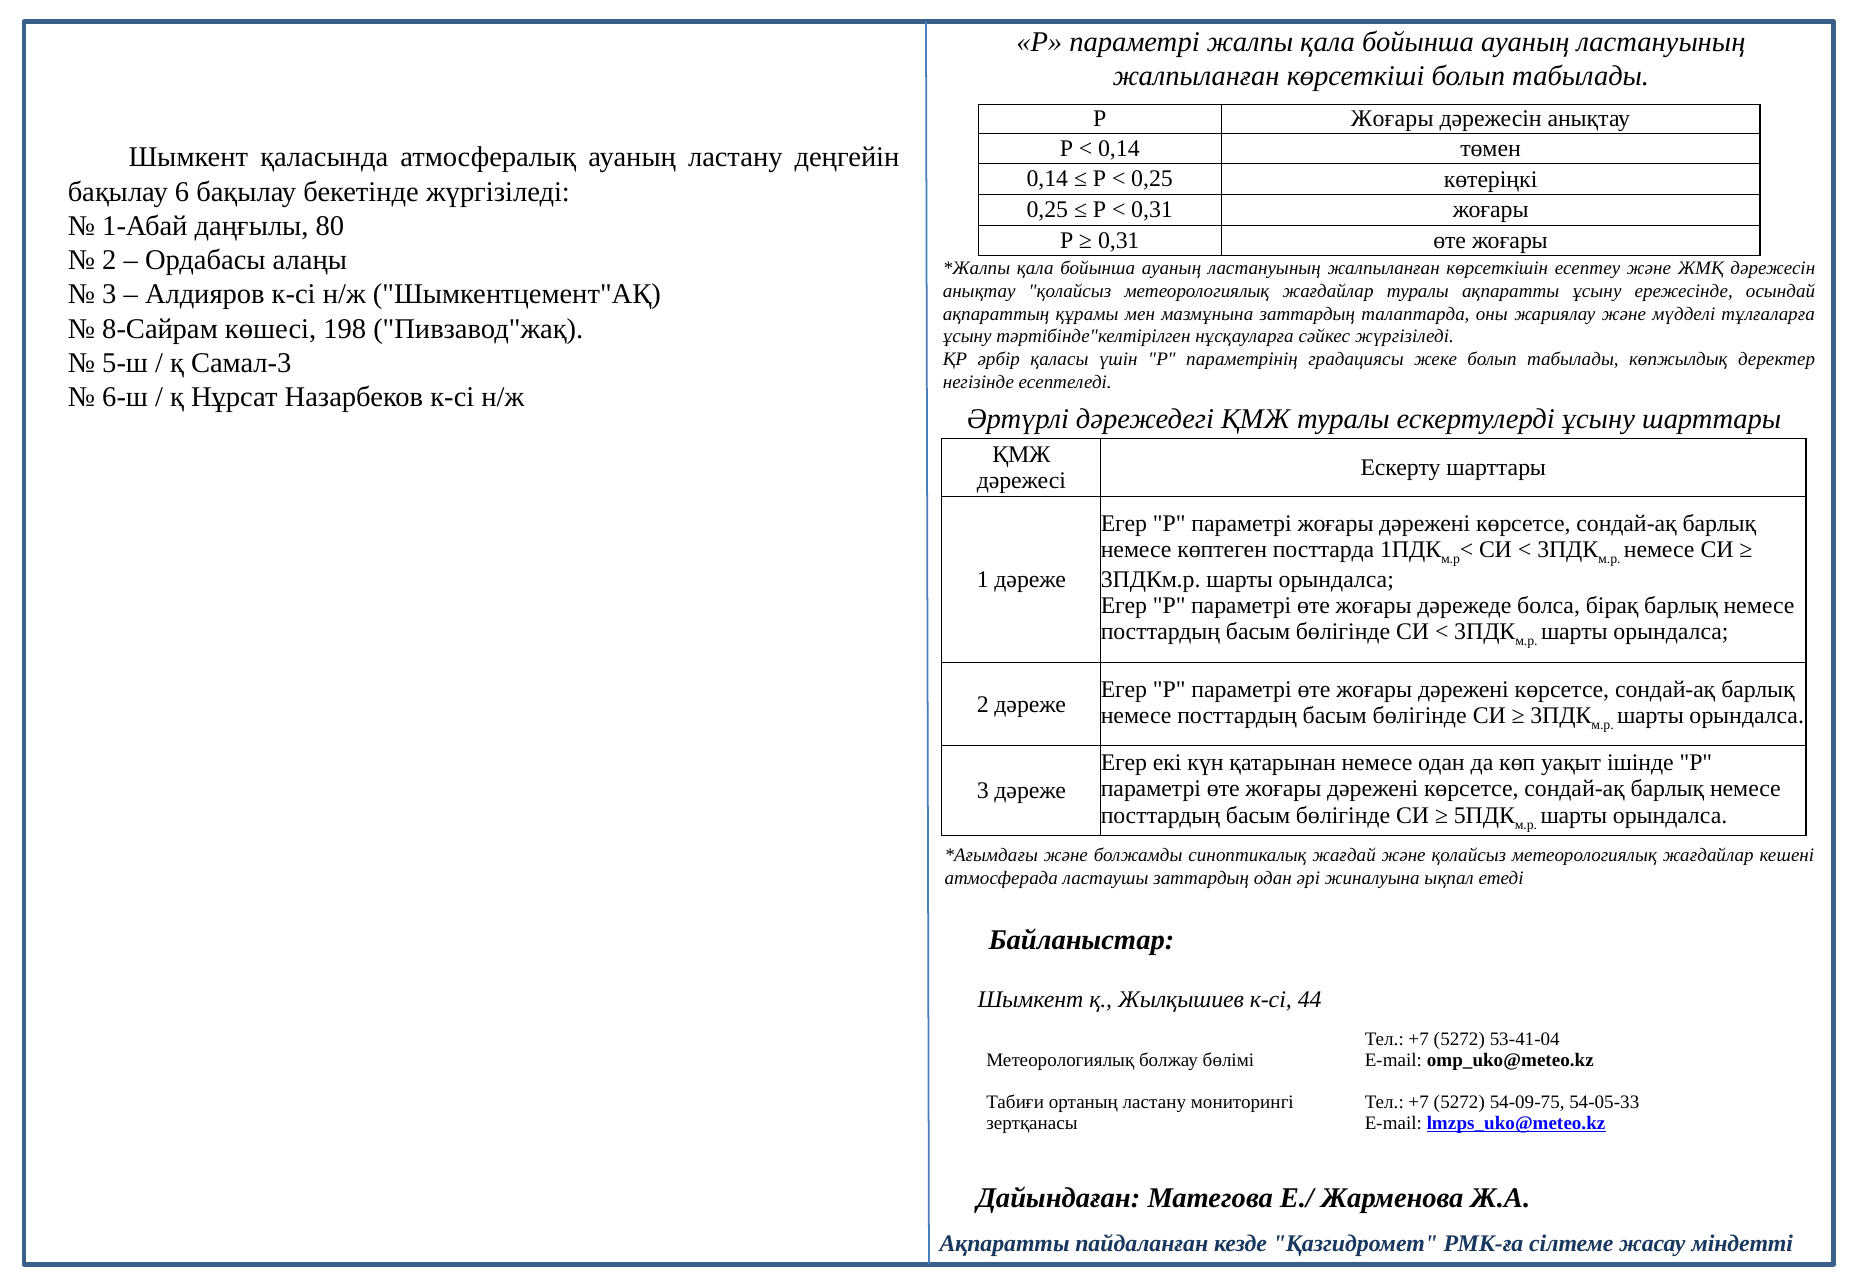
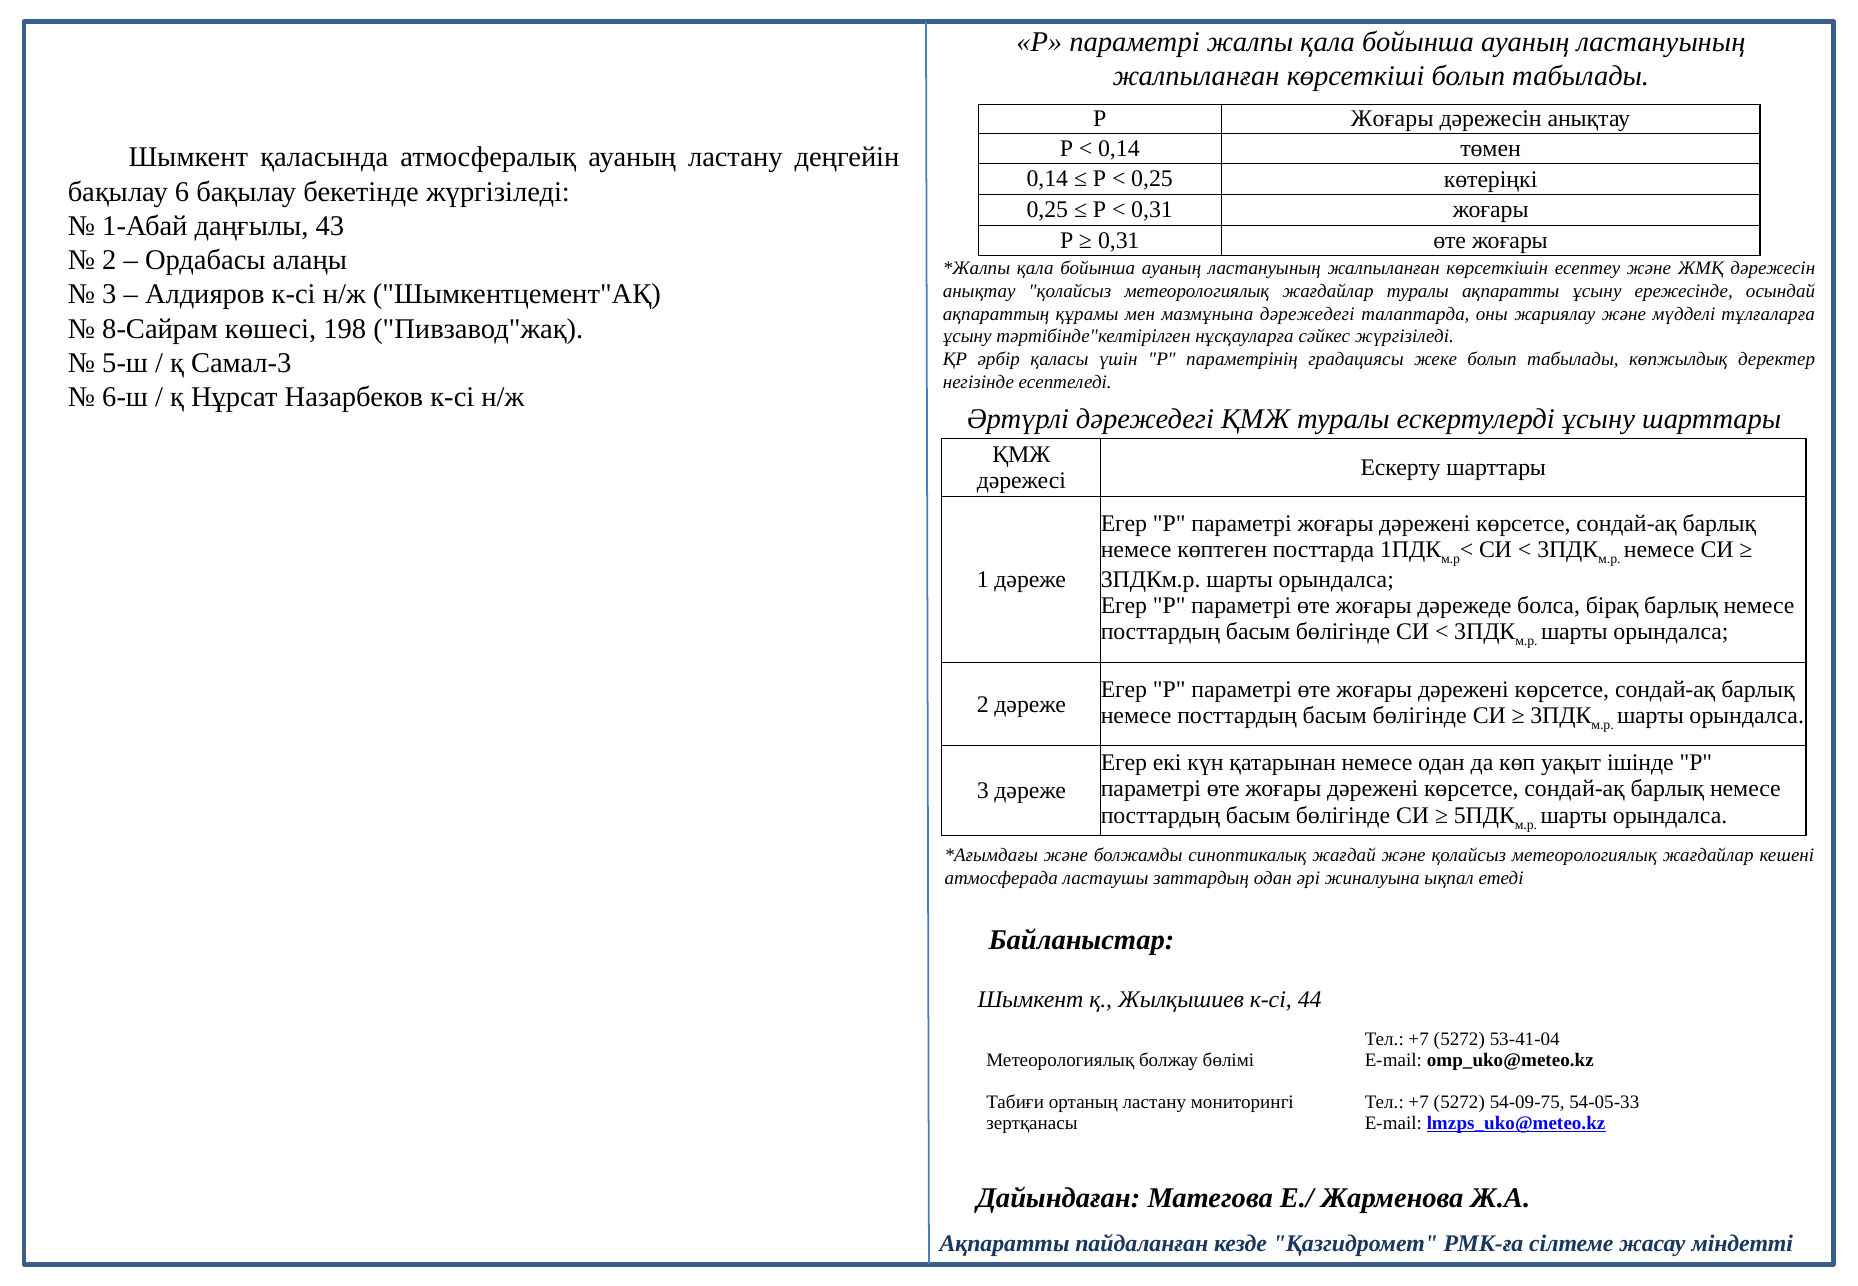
80: 80 -> 43
мазмұнына заттардың: заттардың -> дәрежедегі
